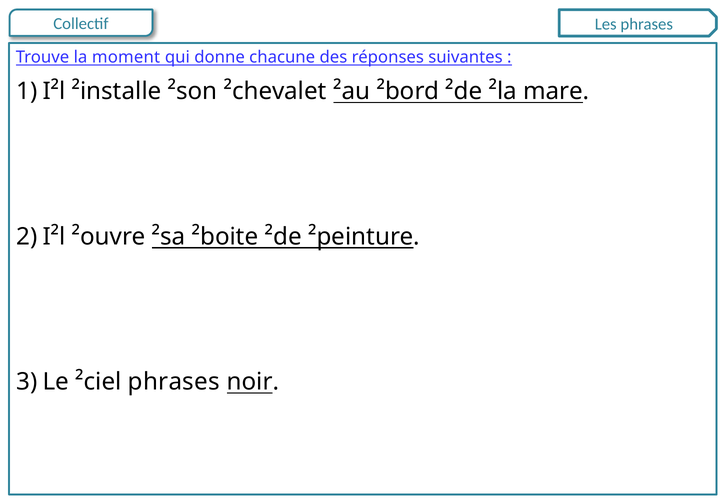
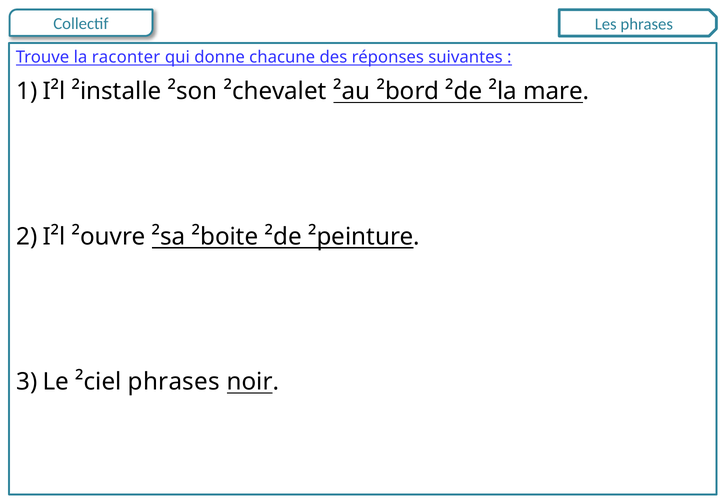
moment: moment -> raconter
